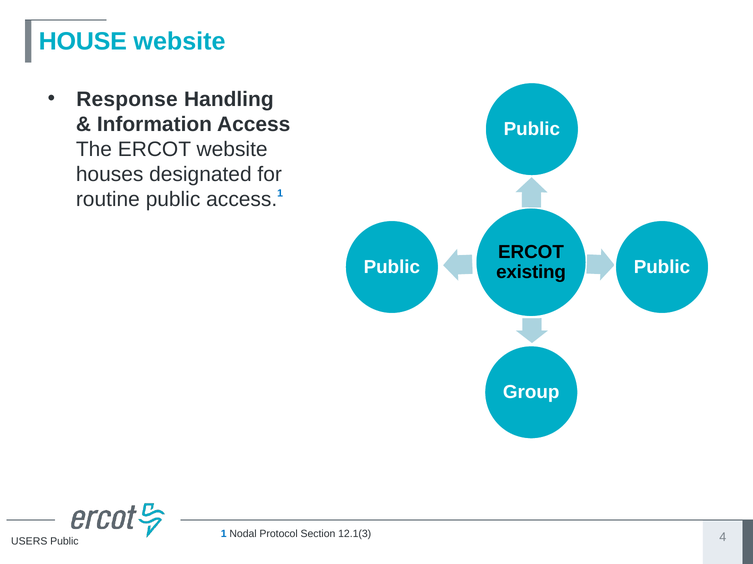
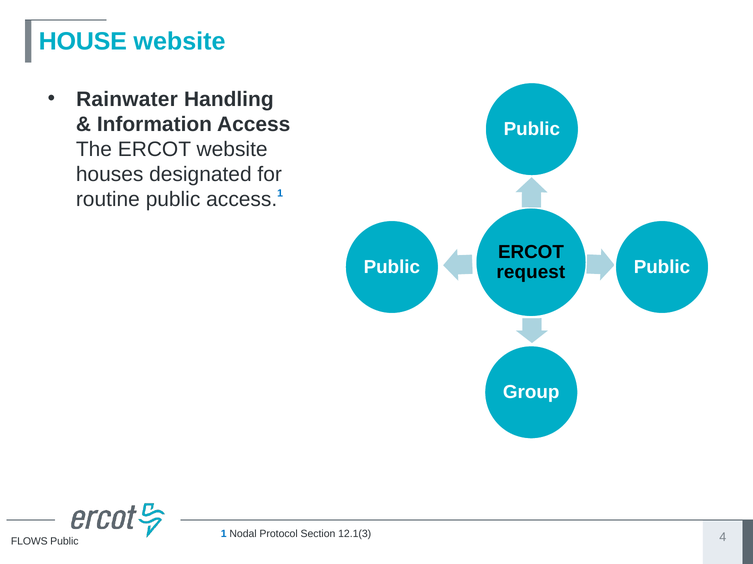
Response: Response -> Rainwater
existing: existing -> request
USERS: USERS -> FLOWS
